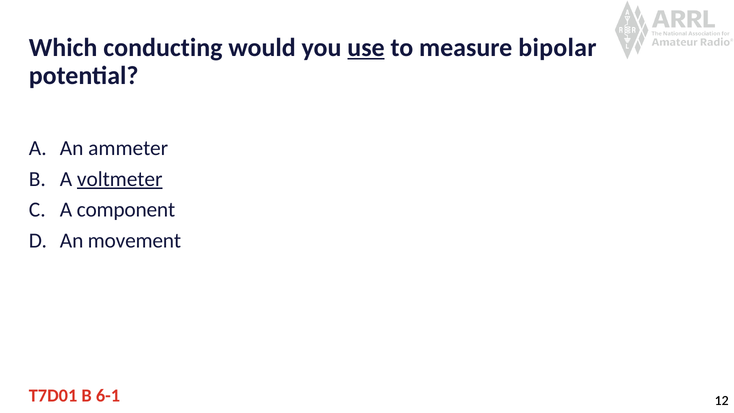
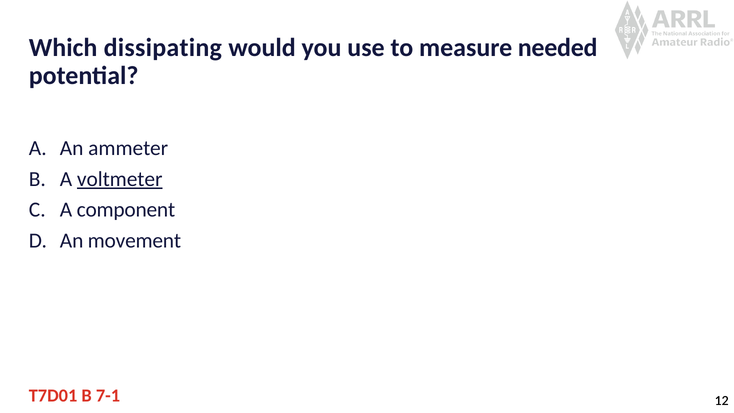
conducting: conducting -> dissipating
use underline: present -> none
bipolar: bipolar -> needed
6-1: 6-1 -> 7-1
